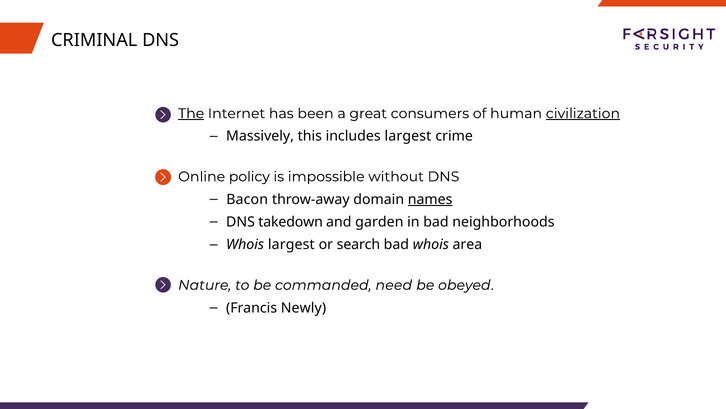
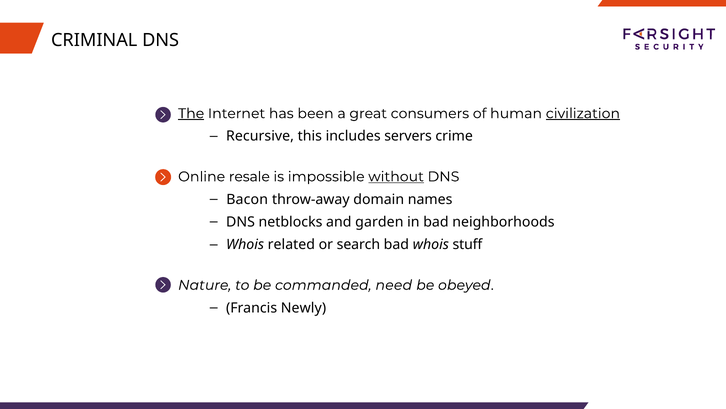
Massively: Massively -> Recursive
includes largest: largest -> servers
policy: policy -> resale
without underline: none -> present
names underline: present -> none
takedown: takedown -> netblocks
Whois largest: largest -> related
area: area -> stuff
